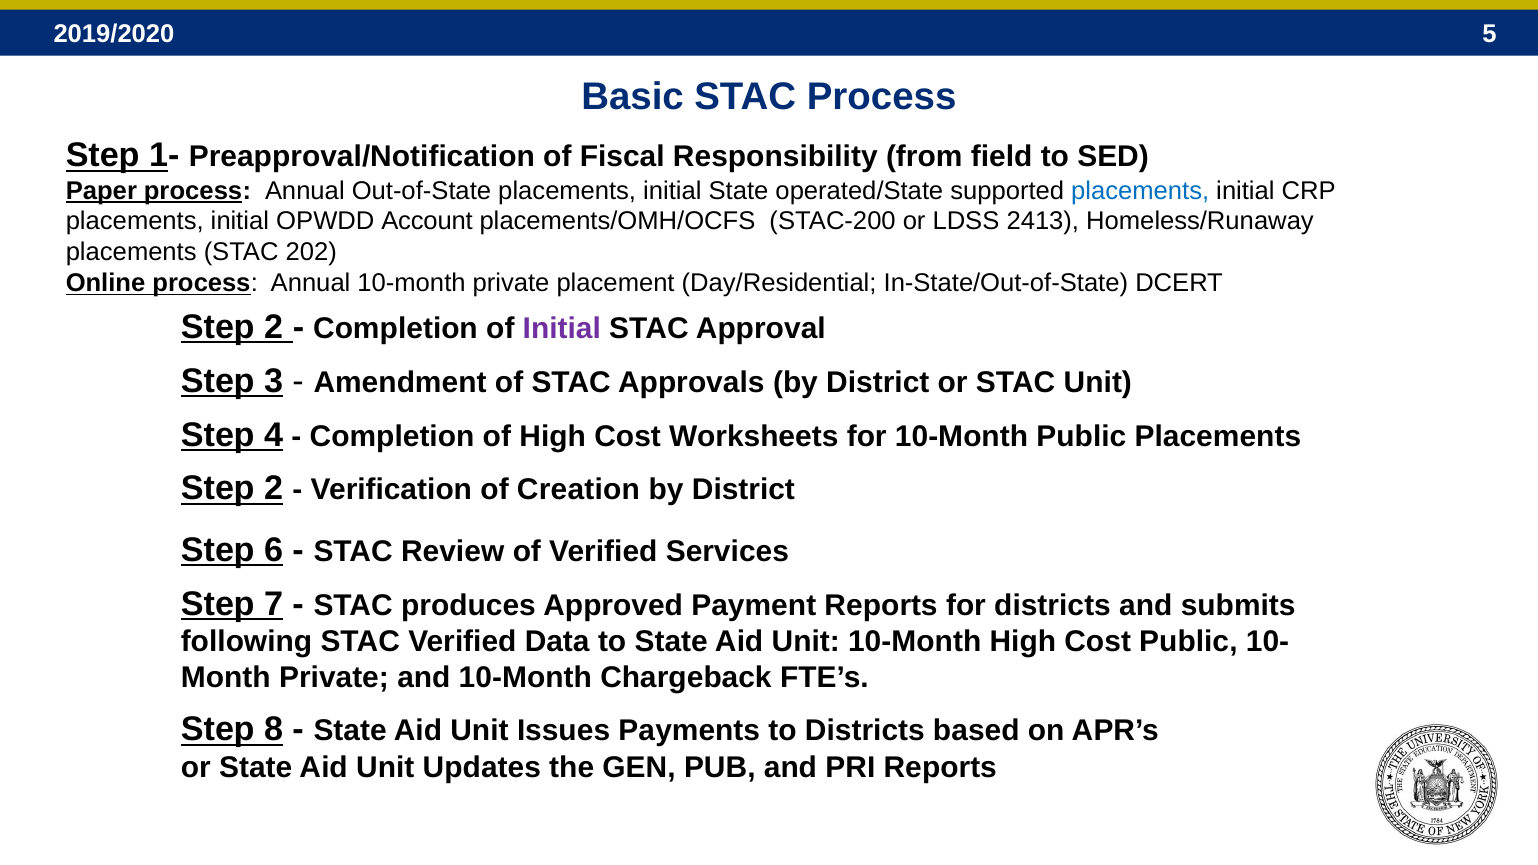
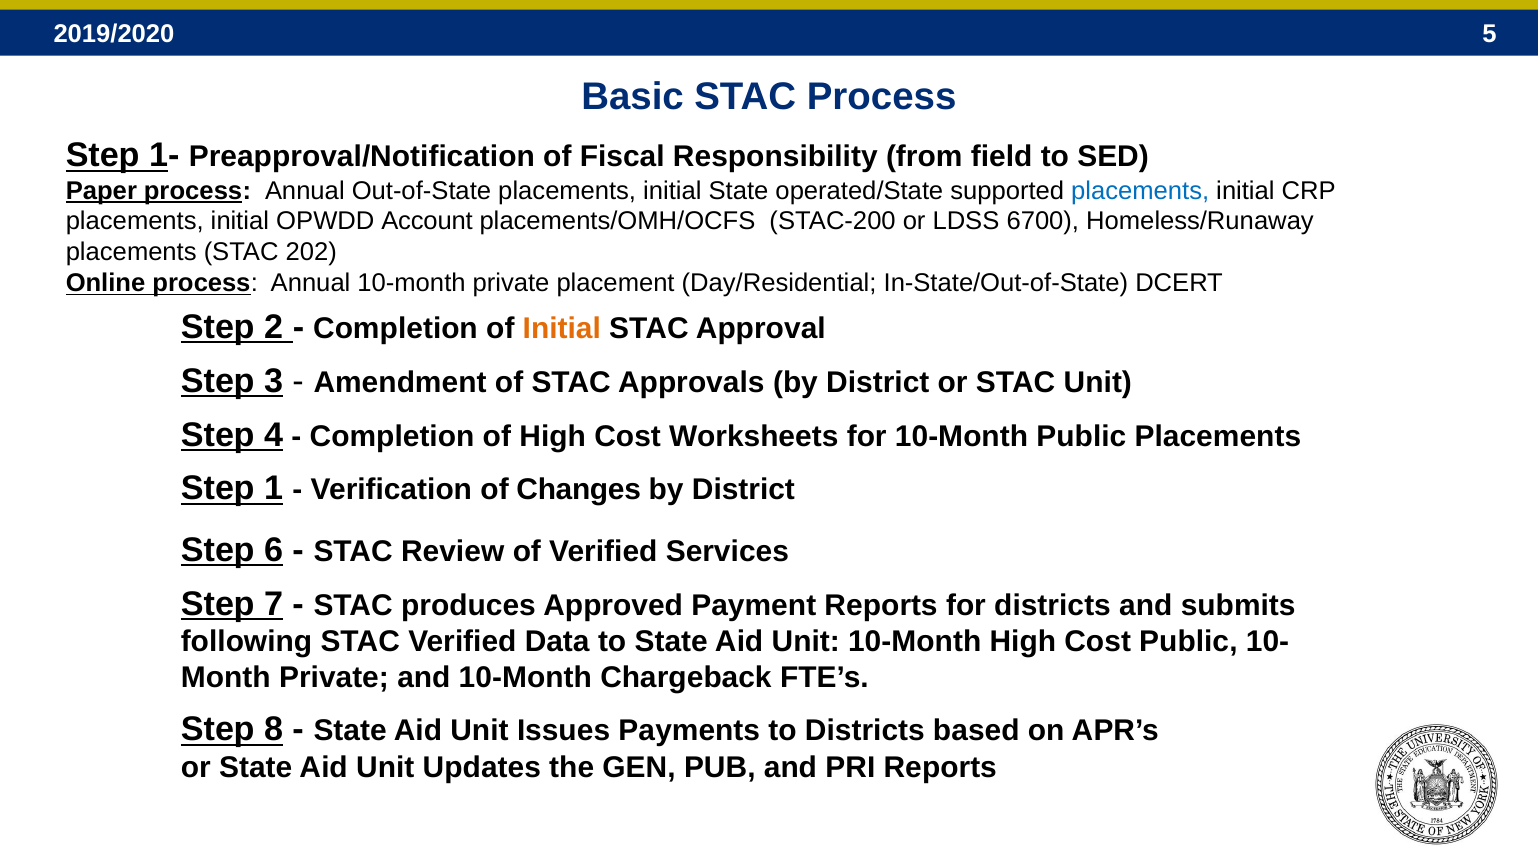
2413: 2413 -> 6700
Initial at (562, 329) colour: purple -> orange
2 at (274, 489): 2 -> 1
Creation: Creation -> Changes
